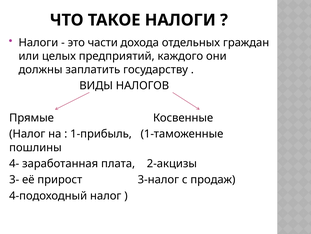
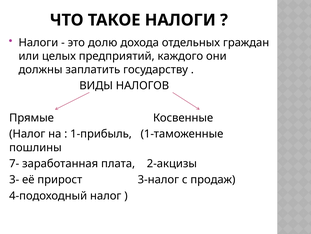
части: части -> долю
4-: 4- -> 7-
